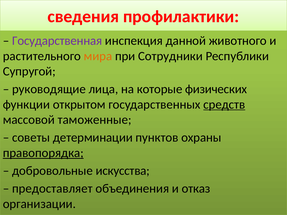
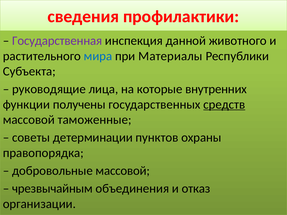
мира colour: orange -> blue
Сотрудники: Сотрудники -> Материалы
Супругой: Супругой -> Субъекта
физических: физических -> внутренних
открытом: открытом -> получены
правопорядка underline: present -> none
добровольные искусства: искусства -> массовой
предоставляет: предоставляет -> чрезвычайным
